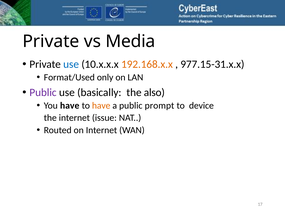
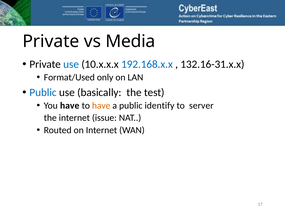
192.168.x.x colour: orange -> blue
977.15-31.x.x: 977.15-31.x.x -> 132.16-31.x.x
Public at (43, 92) colour: purple -> blue
also: also -> test
prompt: prompt -> identify
device: device -> server
